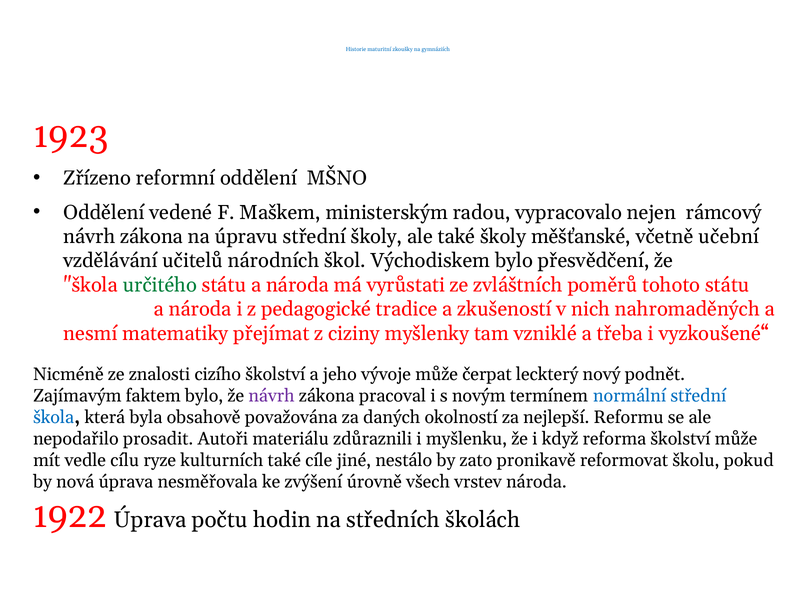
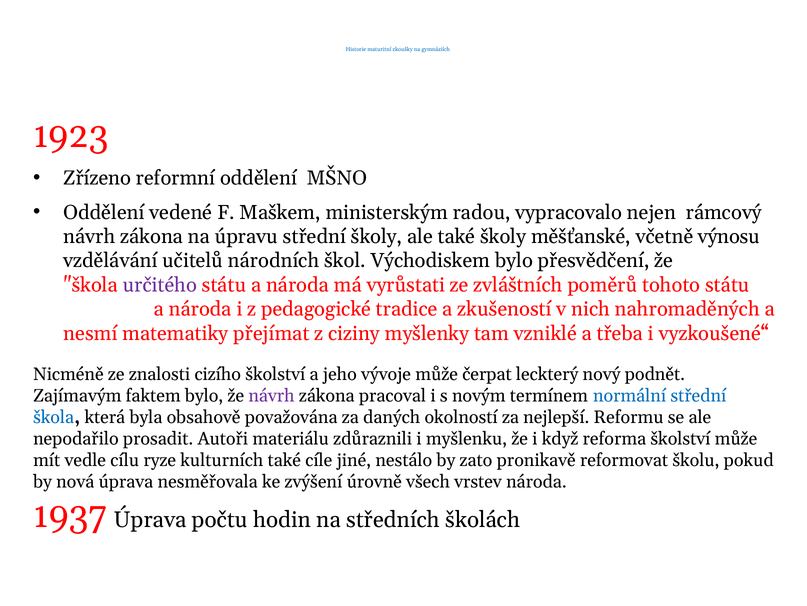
učební: učební -> výnosu
určitého colour: green -> purple
1922: 1922 -> 1937
